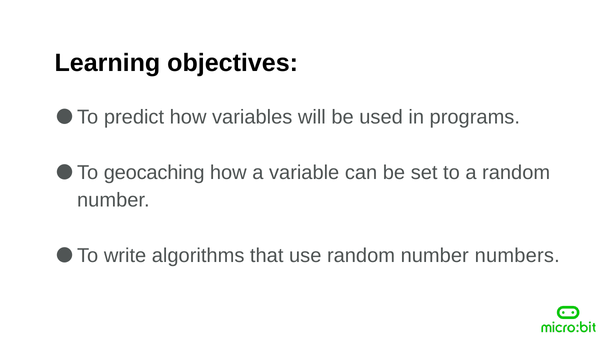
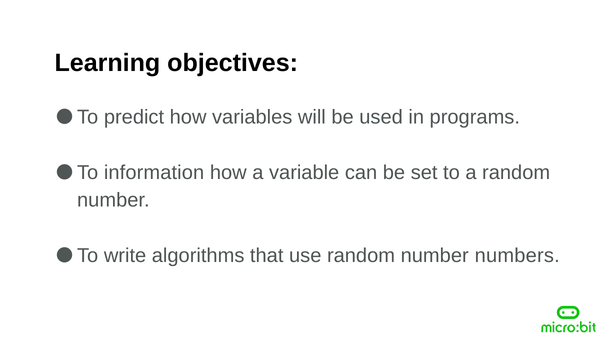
geocaching: geocaching -> information
